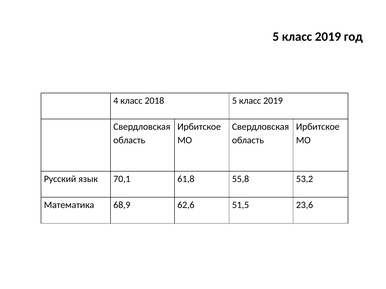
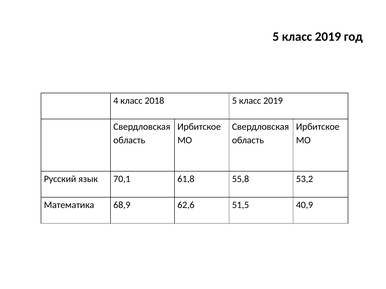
23,6: 23,6 -> 40,9
